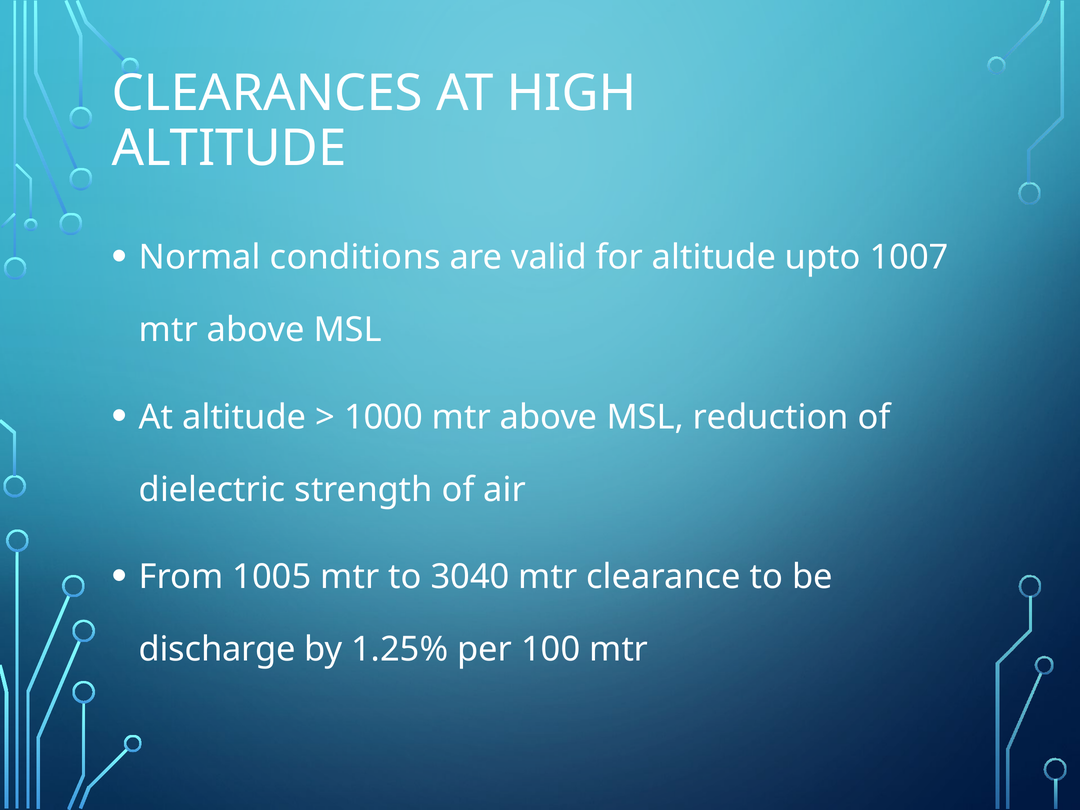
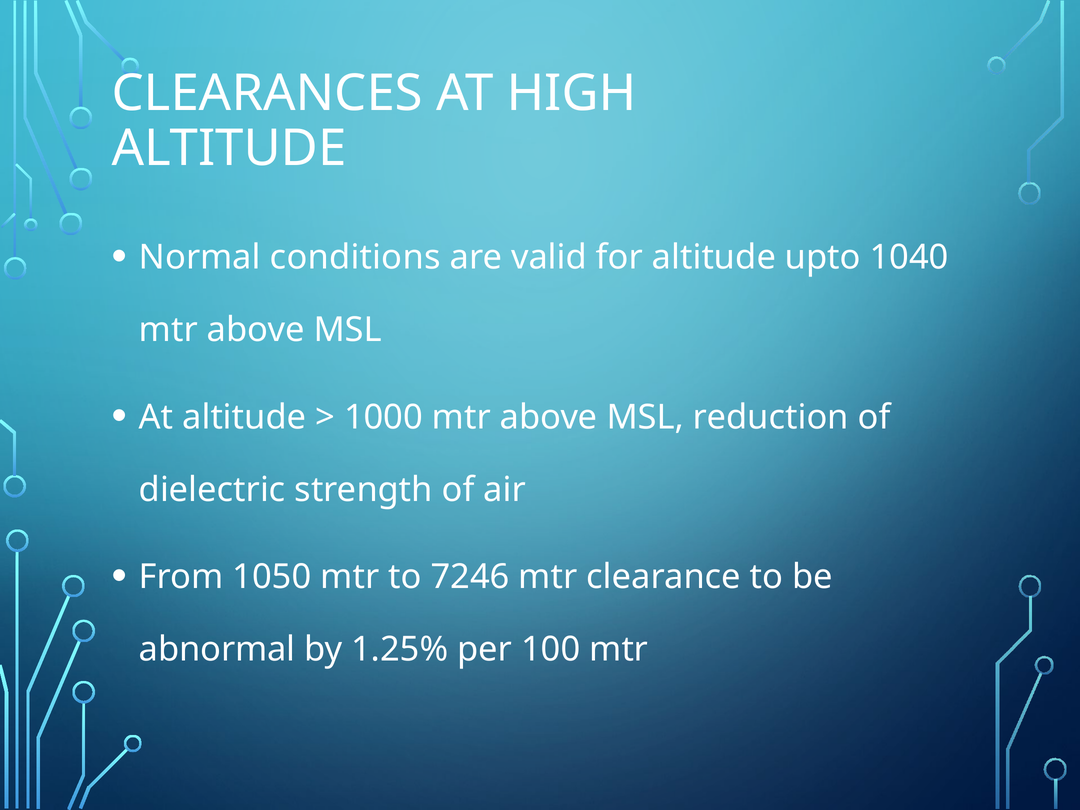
1007: 1007 -> 1040
1005: 1005 -> 1050
3040: 3040 -> 7246
discharge: discharge -> abnormal
